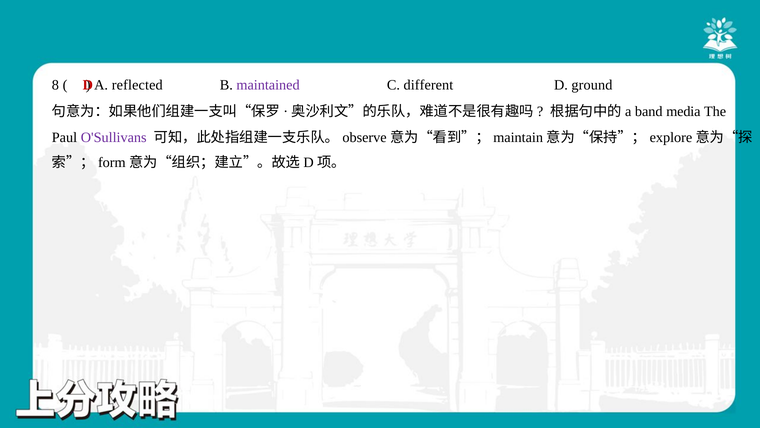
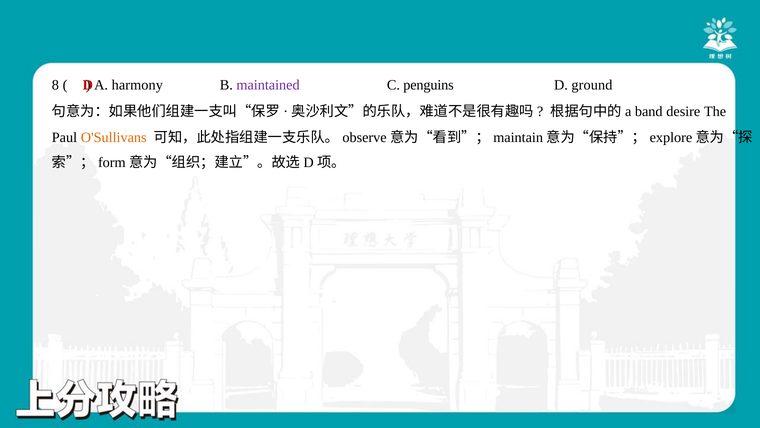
reflected: reflected -> harmony
different: different -> penguins
media: media -> desire
O'Sullivans colour: purple -> orange
